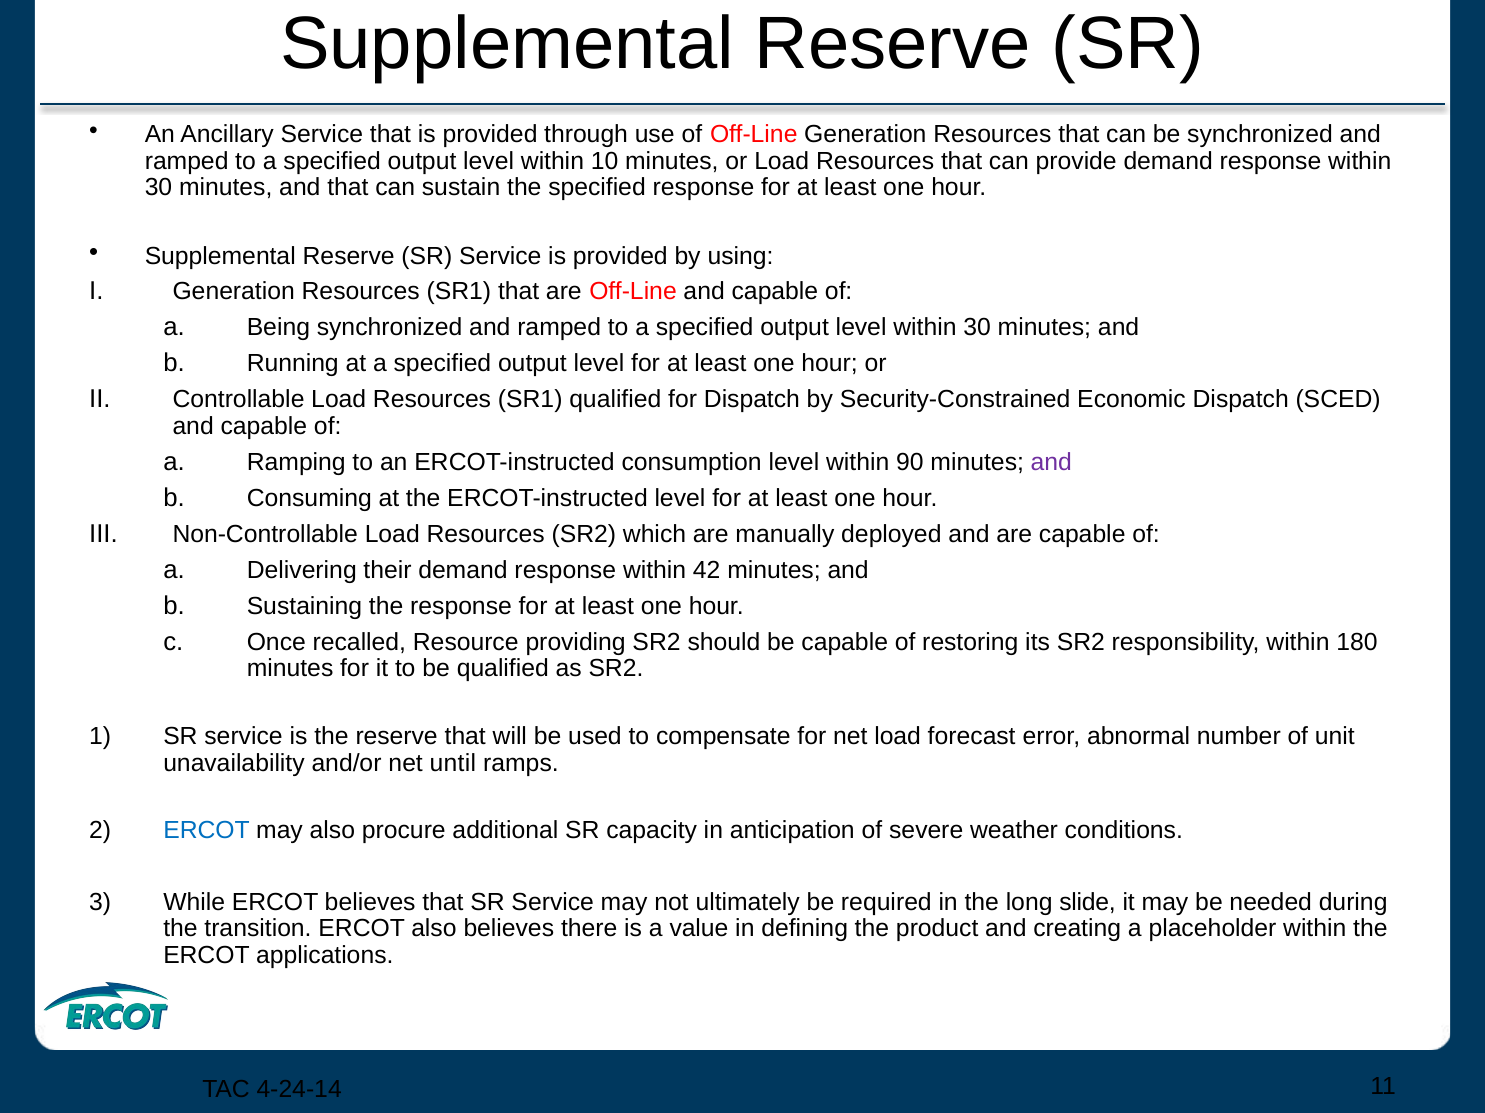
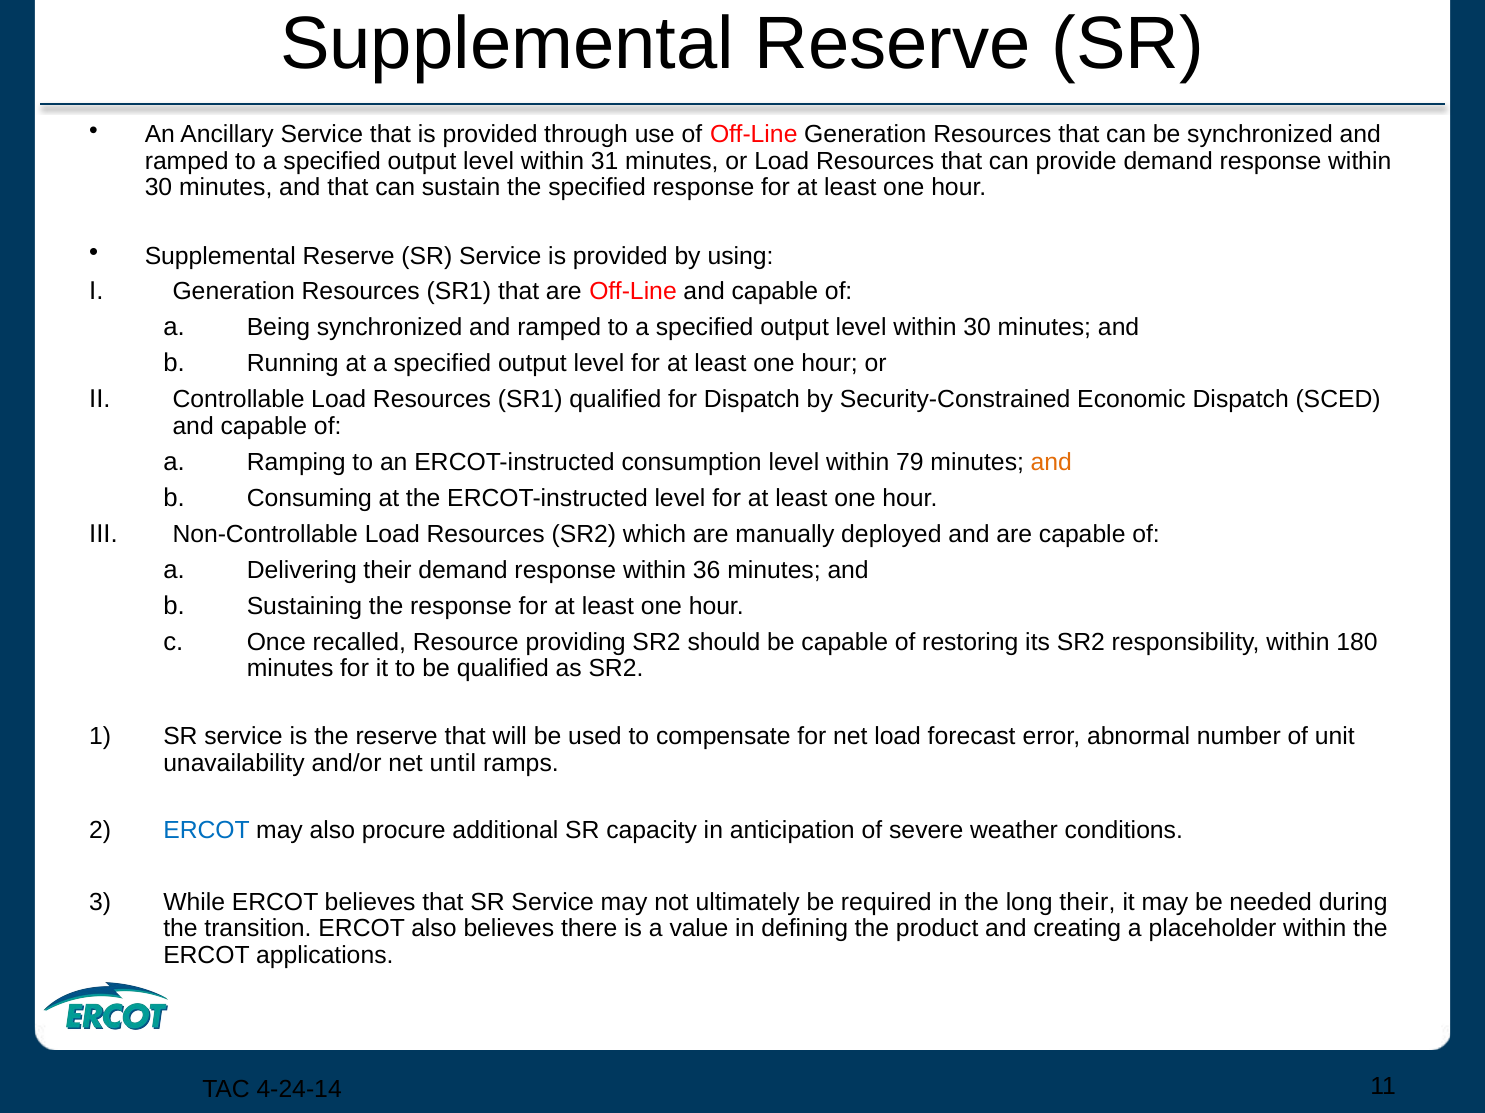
10: 10 -> 31
90: 90 -> 79
and at (1051, 463) colour: purple -> orange
42: 42 -> 36
long slide: slide -> their
